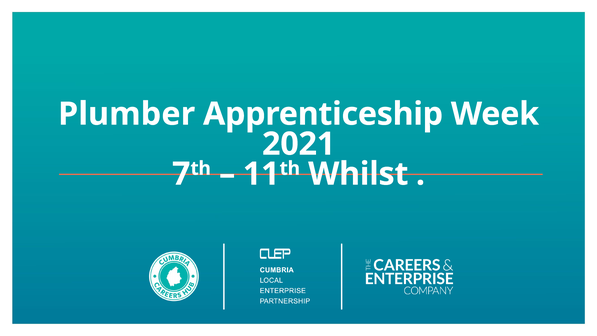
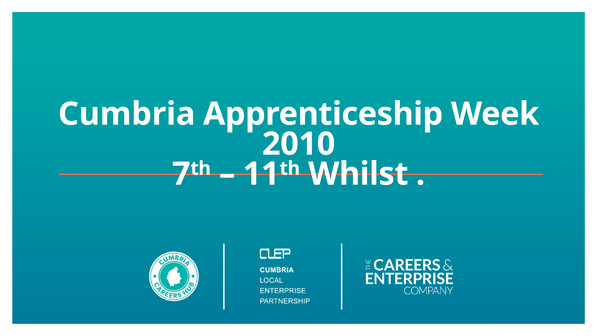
Plumber: Plumber -> Cumbria
2021: 2021 -> 2010
